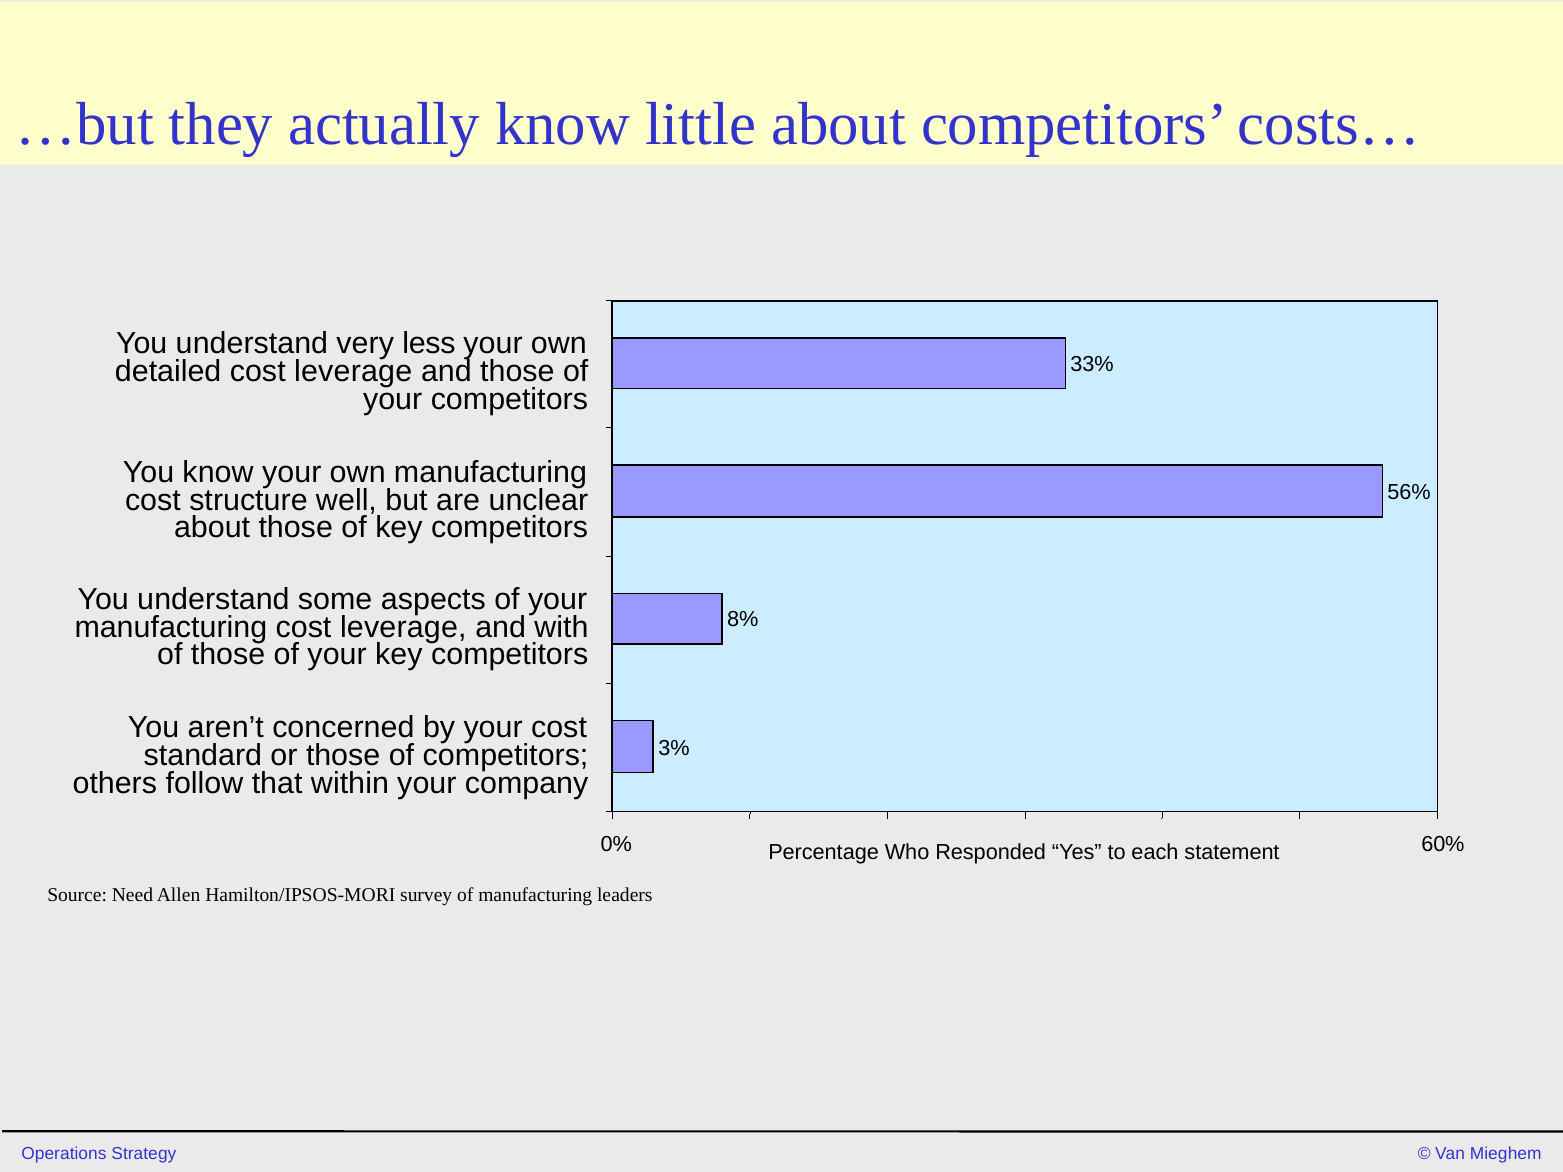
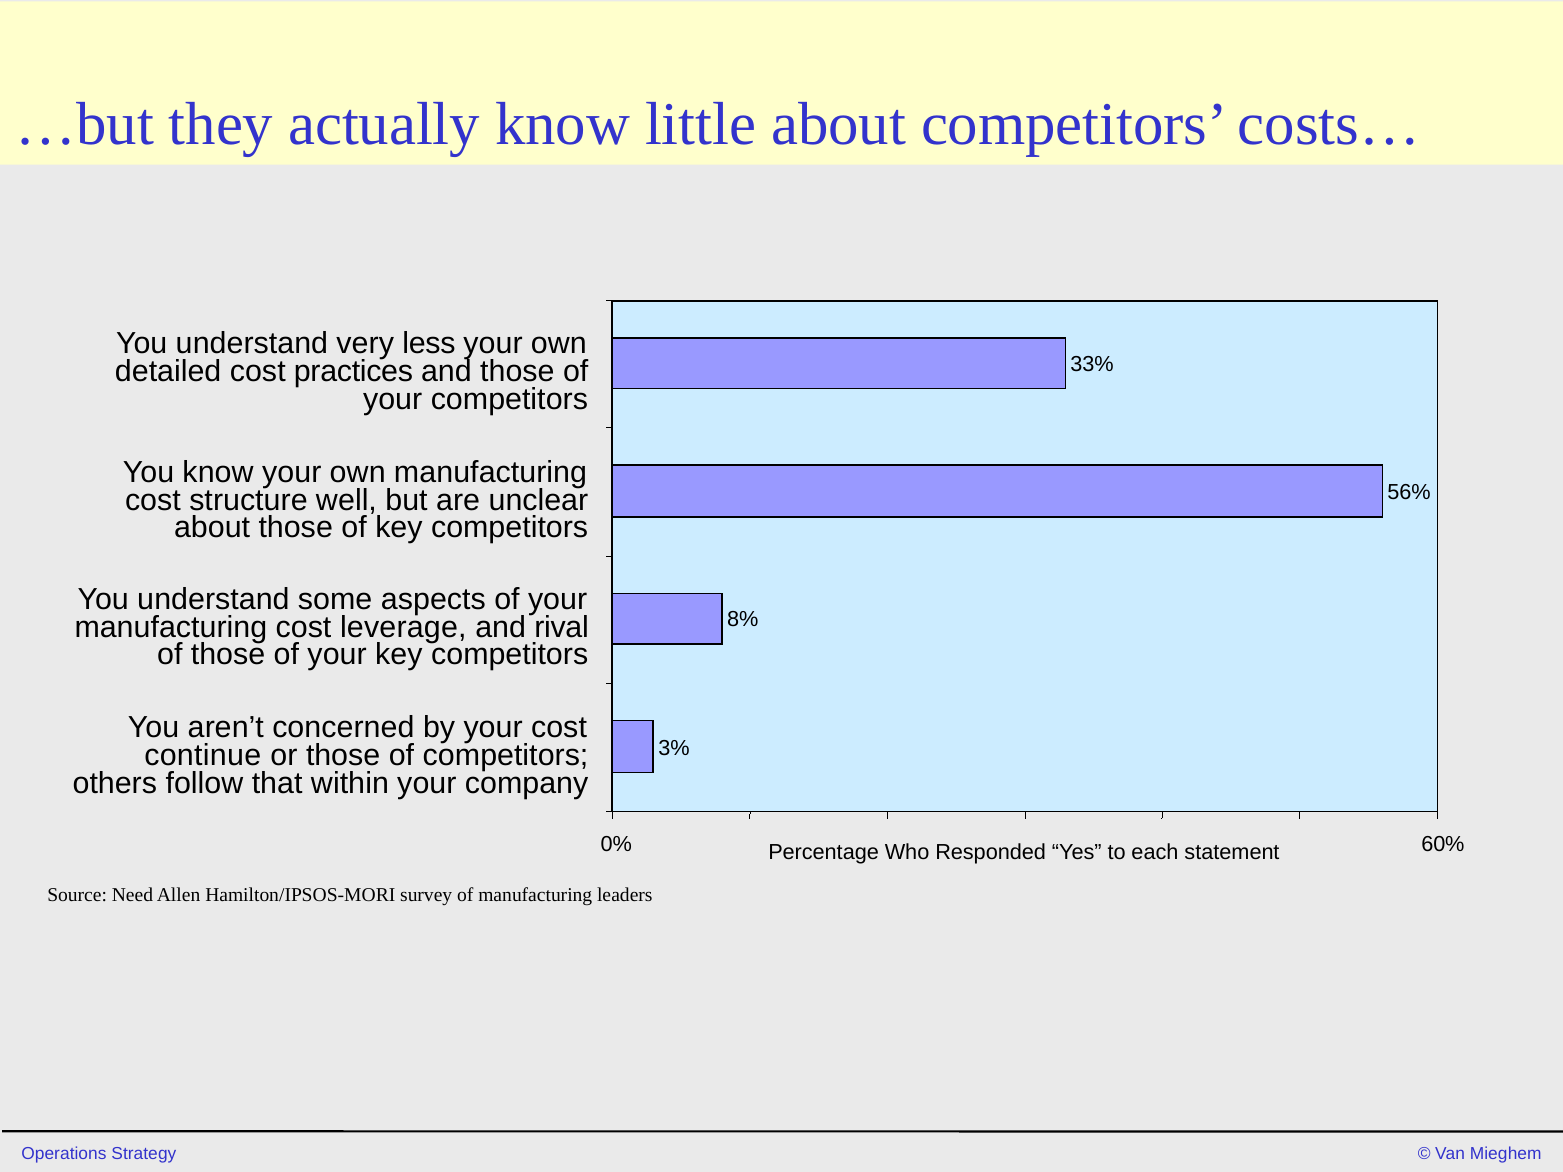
detailed cost leverage: leverage -> practices
with: with -> rival
standard: standard -> continue
